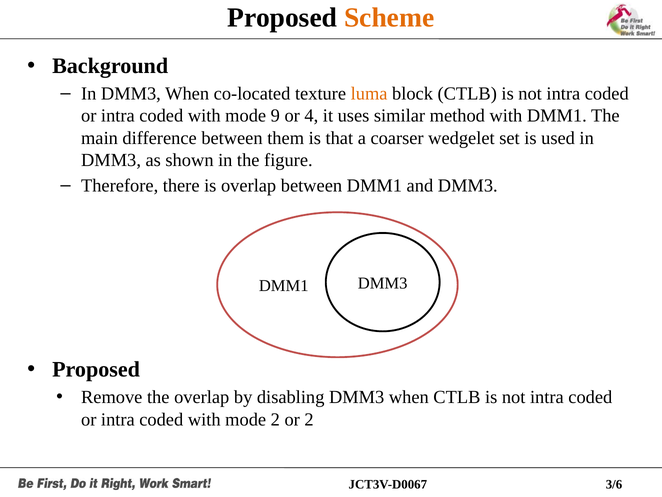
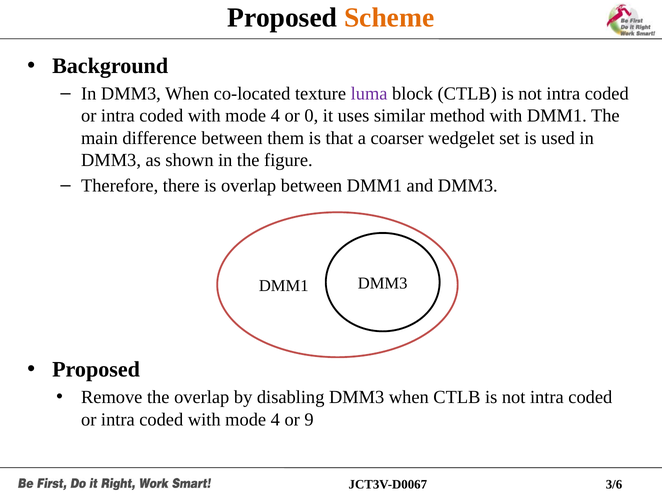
luma colour: orange -> purple
9 at (275, 116): 9 -> 4
4: 4 -> 0
2 at (275, 419): 2 -> 4
or 2: 2 -> 9
